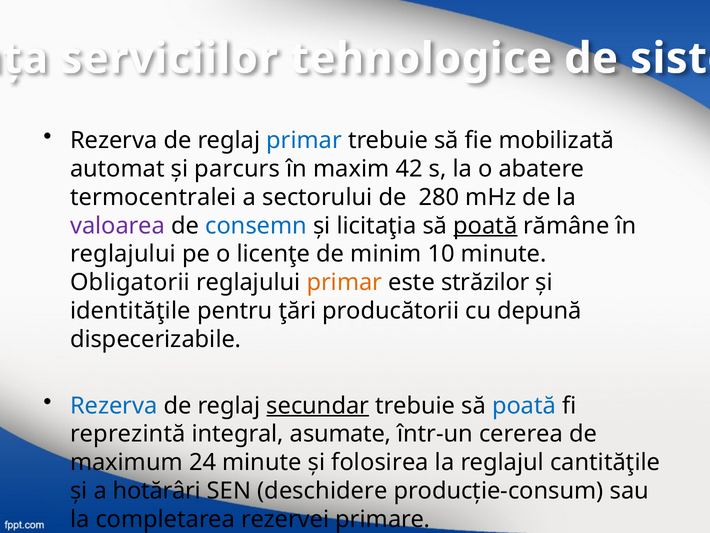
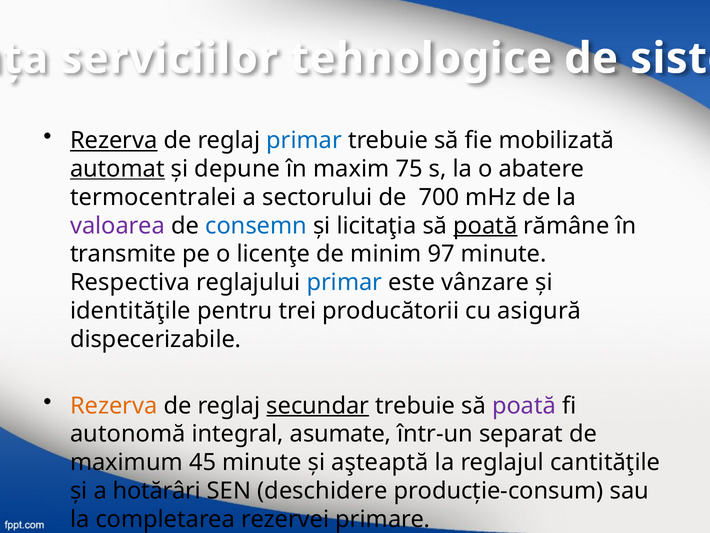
Rezerva at (114, 140) underline: none -> present
automat underline: none -> present
parcurs: parcurs -> depune
42: 42 -> 75
280: 280 -> 700
reglajului at (123, 254): reglajului -> transmite
10: 10 -> 97
Obligatorii: Obligatorii -> Respectiva
primar at (344, 282) colour: orange -> blue
străzilor: străzilor -> vânzare
ţări: ţări -> trei
depună: depună -> asigură
Rezerva at (114, 405) colour: blue -> orange
poată at (524, 405) colour: blue -> purple
reprezintă: reprezintă -> autonomă
cererea: cererea -> separat
24: 24 -> 45
folosirea: folosirea -> aşteaptă
